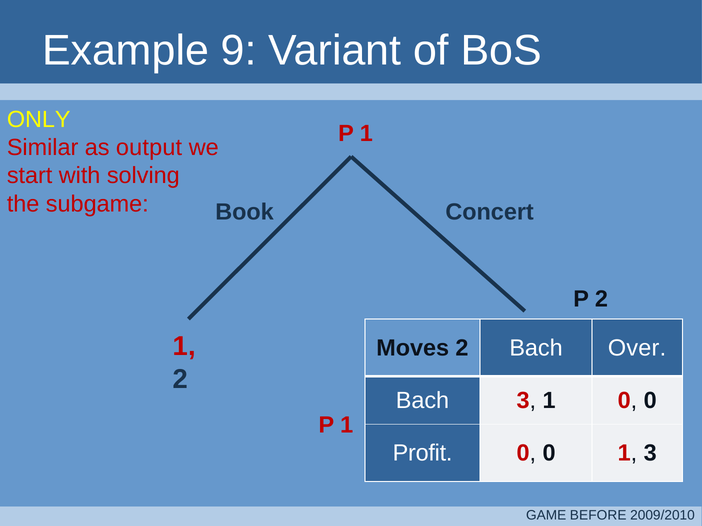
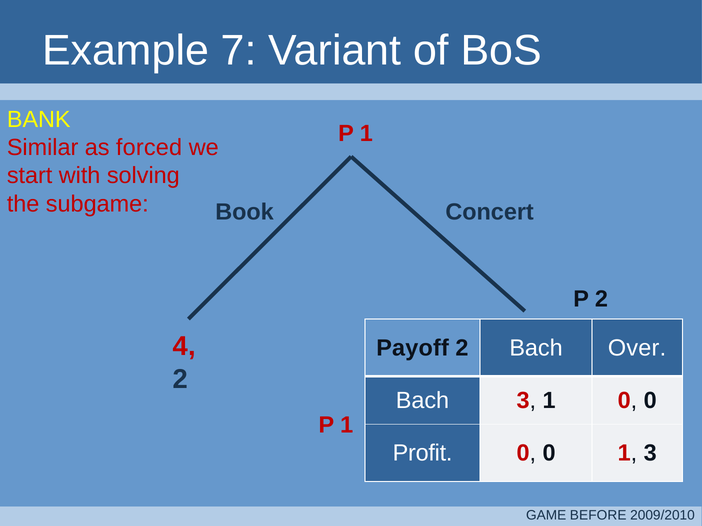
9: 9 -> 7
ONLY: ONLY -> BANK
output: output -> forced
1 at (184, 347): 1 -> 4
Moves: Moves -> Payoff
